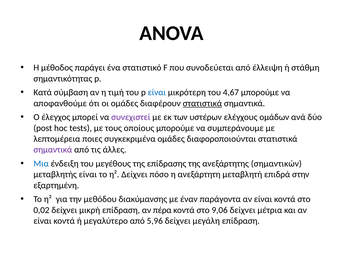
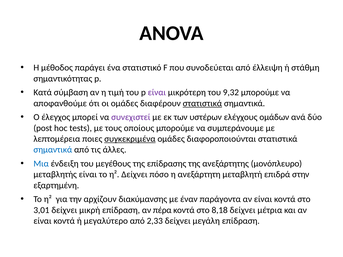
είναι at (157, 93) colour: blue -> purple
4,67: 4,67 -> 9,32
συγκεκριμένα underline: none -> present
σημαντικά at (53, 150) colour: purple -> blue
σημαντικών: σημαντικών -> μονόπλευρο
μεθόδου: μεθόδου -> αρχίζουν
0,02: 0,02 -> 3,01
9,06: 9,06 -> 8,18
5,96: 5,96 -> 2,33
